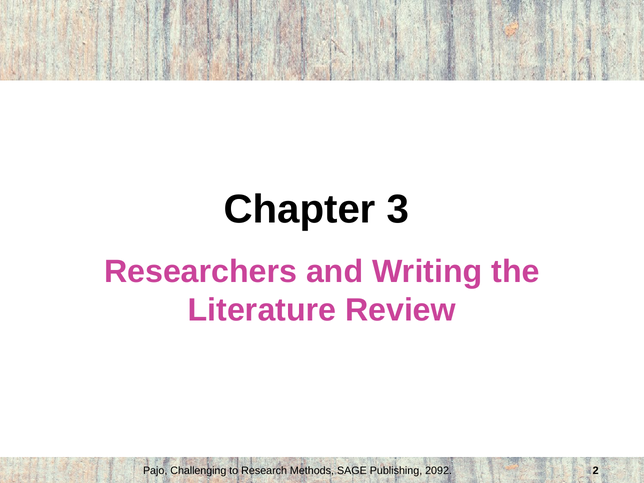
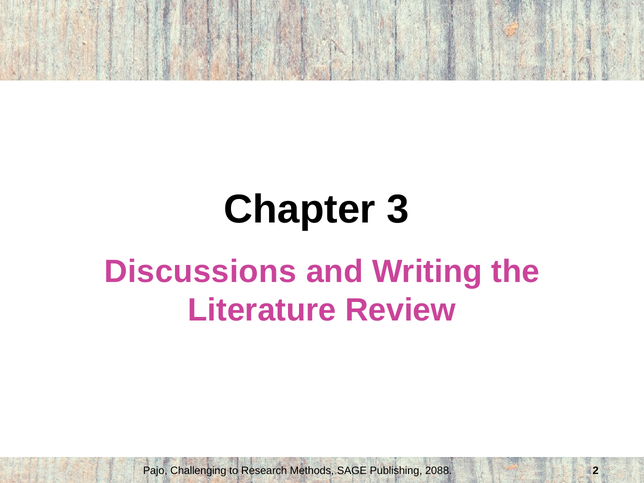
Researchers: Researchers -> Discussions
2092: 2092 -> 2088
